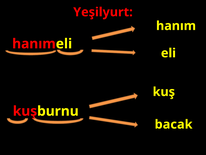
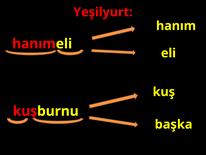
bacak: bacak -> başka
